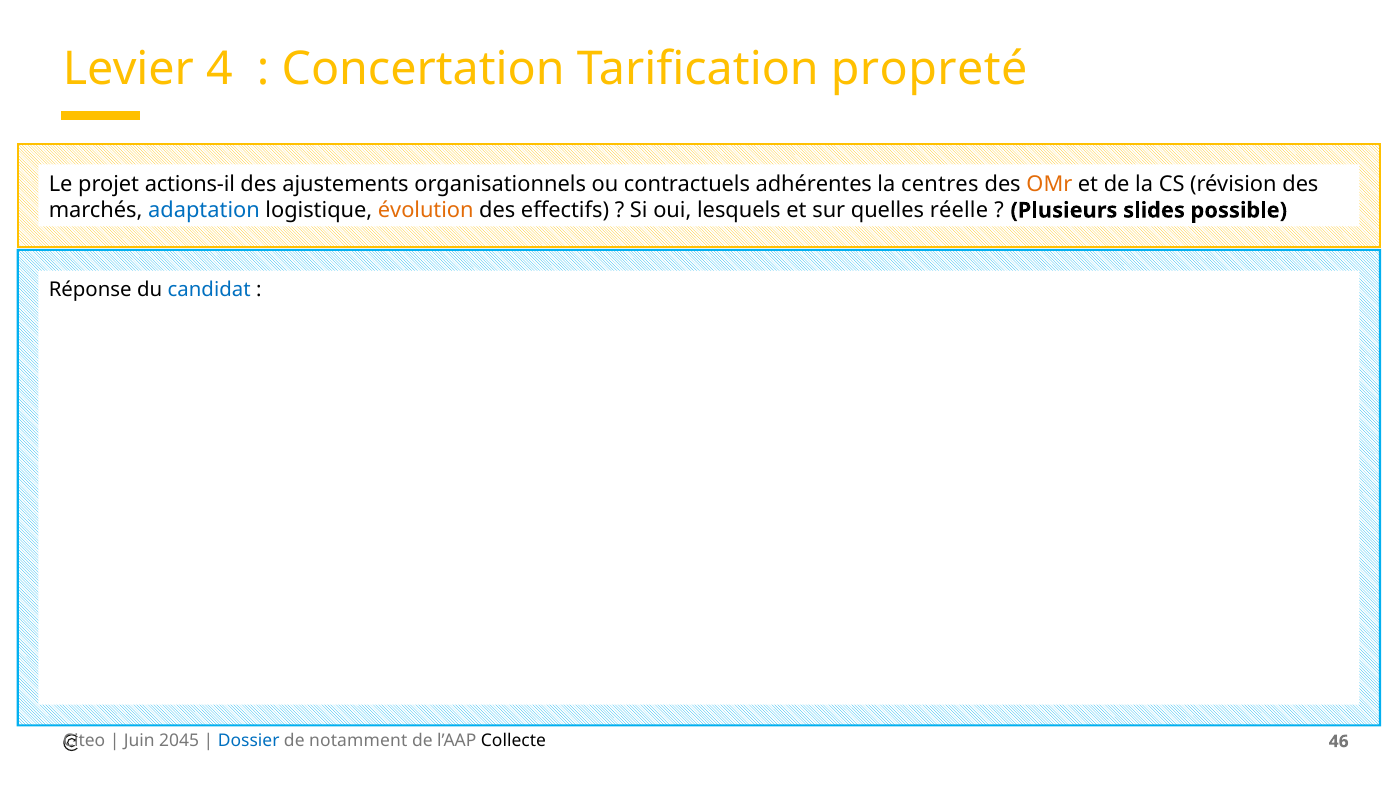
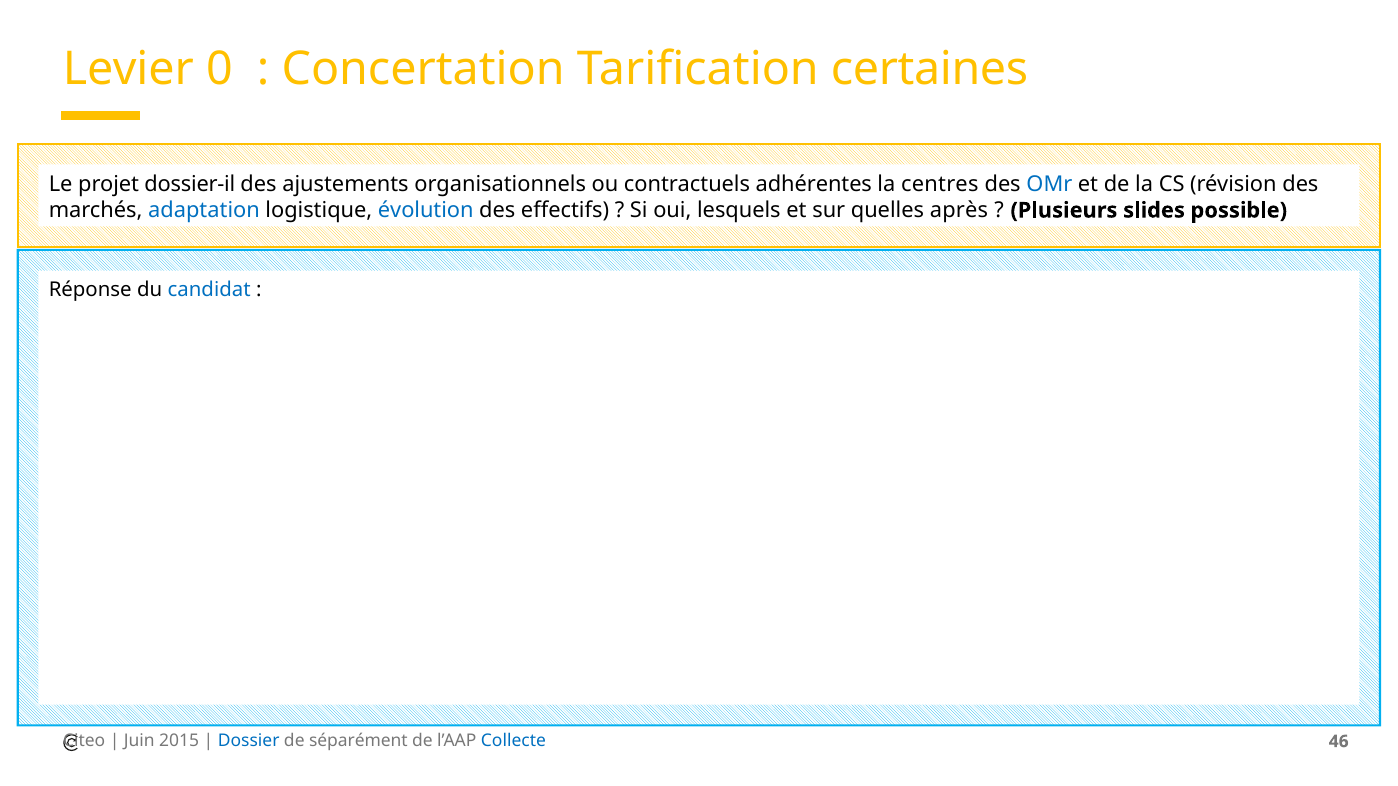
4: 4 -> 0
propreté: propreté -> certaines
actions-il: actions-il -> dossier-il
OMr colour: orange -> blue
évolution colour: orange -> blue
réelle: réelle -> après
2045: 2045 -> 2015
notamment: notamment -> séparément
Collecte colour: black -> blue
